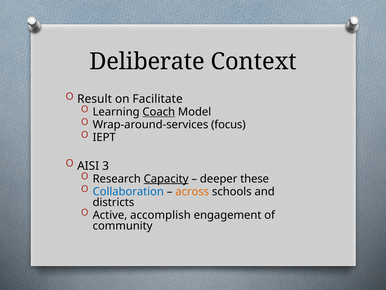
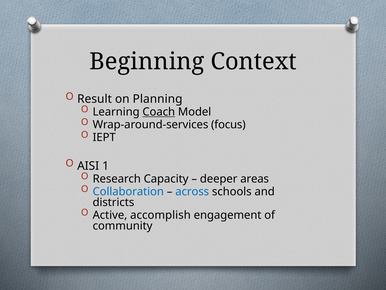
Deliberate: Deliberate -> Beginning
Facilitate: Facilitate -> Planning
3: 3 -> 1
Capacity underline: present -> none
these: these -> areas
across colour: orange -> blue
